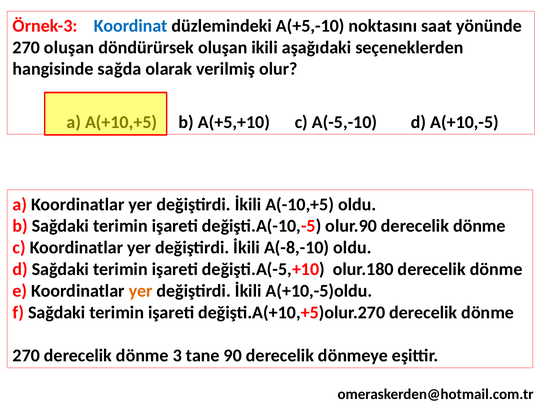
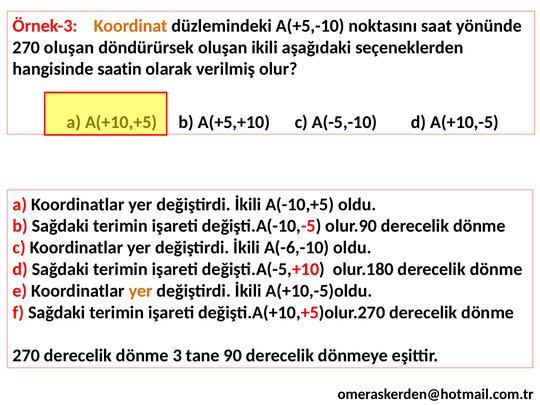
Koordinat colour: blue -> orange
sağda: sağda -> saatin
A(-8,-10: A(-8,-10 -> A(-6,-10
